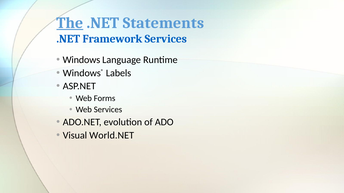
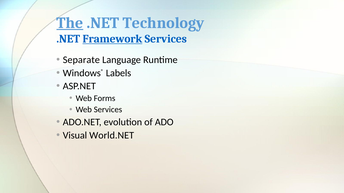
Statements: Statements -> Technology
Framework underline: none -> present
Windows: Windows -> Separate
